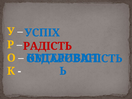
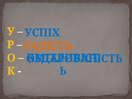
РАДІСТЬ colour: red -> orange
